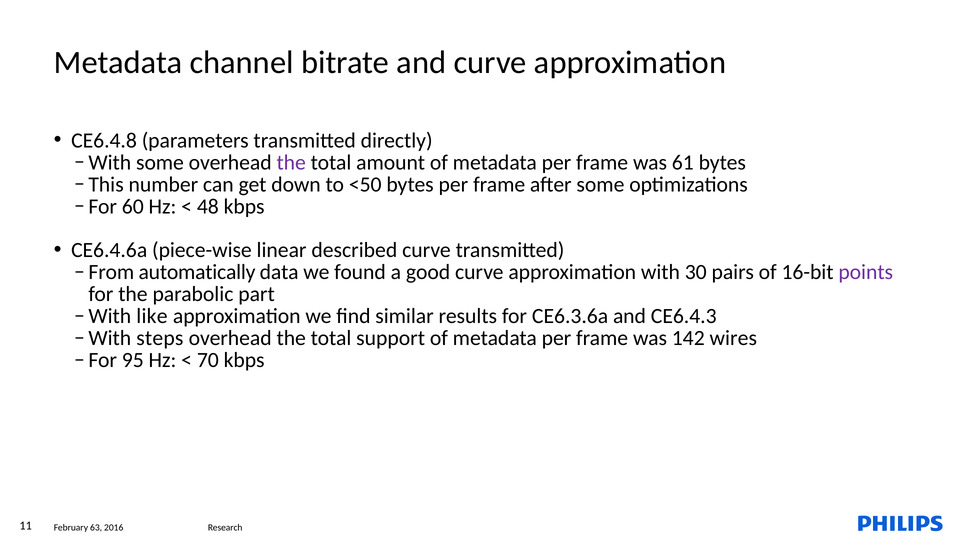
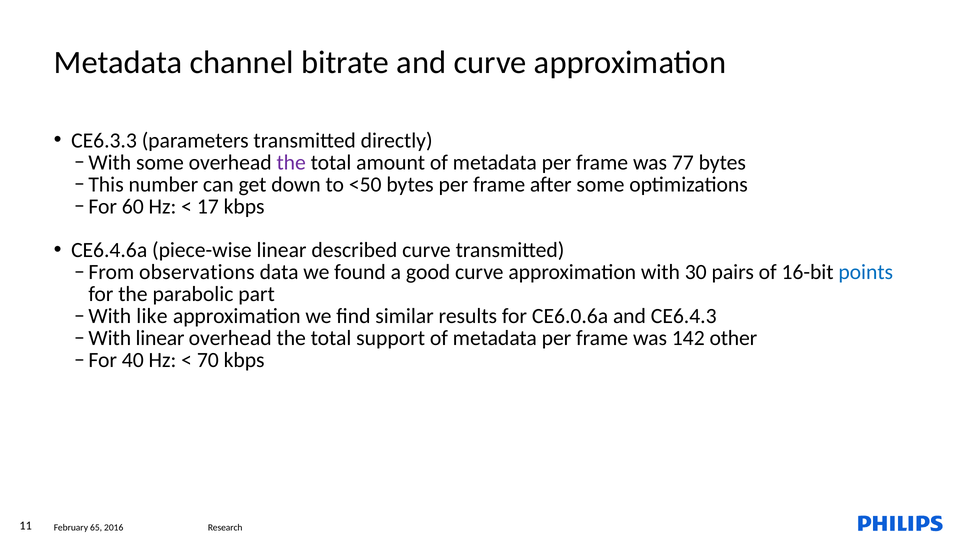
CE6.4.8: CE6.4.8 -> CE6.3.3
61: 61 -> 77
48: 48 -> 17
automatically: automatically -> observations
points colour: purple -> blue
CE6.3.6a: CE6.3.6a -> CE6.0.6a
With steps: steps -> linear
wires: wires -> other
95: 95 -> 40
63: 63 -> 65
